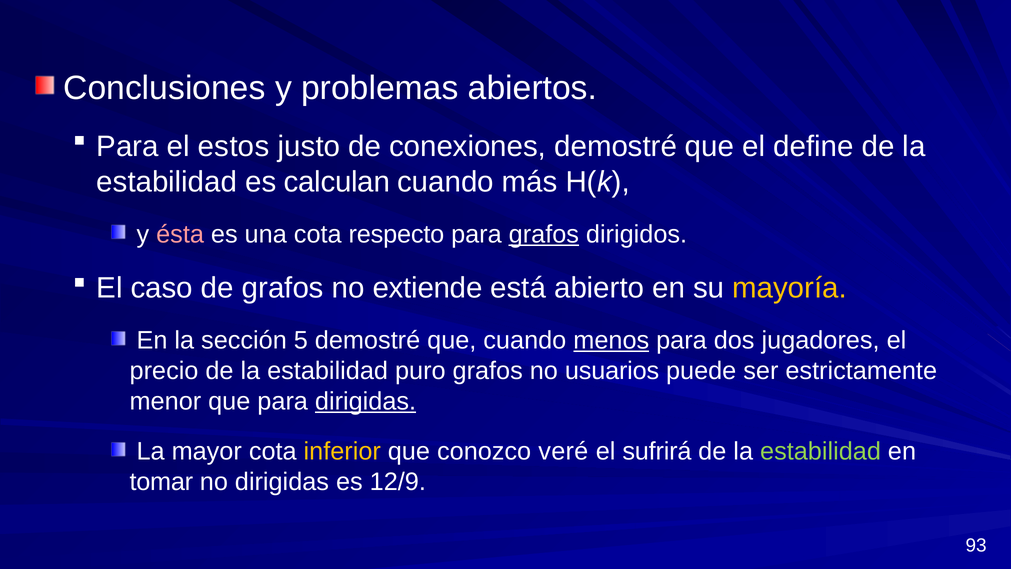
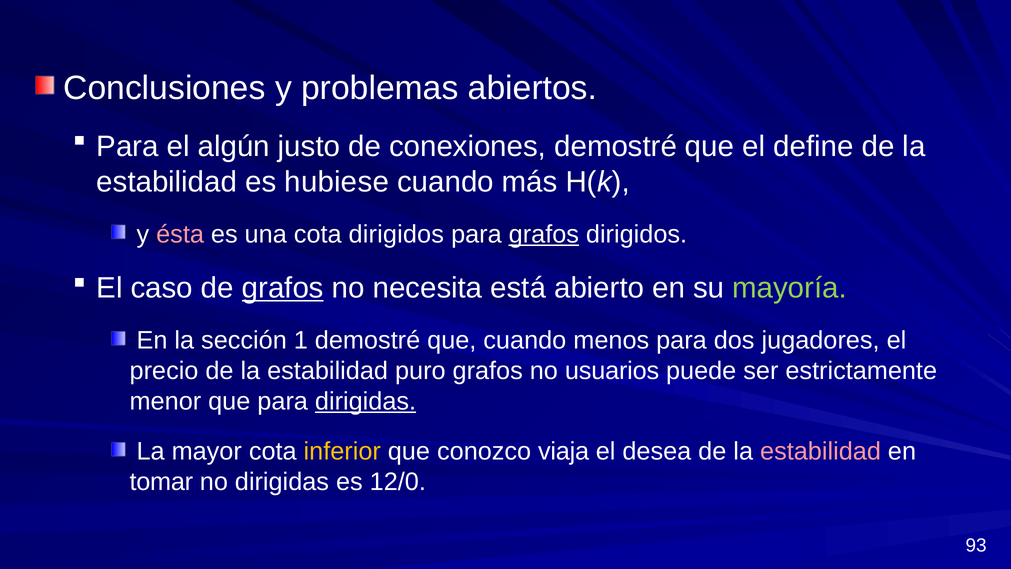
estos: estos -> algún
calculan: calculan -> hubiese
cota respecto: respecto -> dirigidos
grafos at (283, 288) underline: none -> present
extiende: extiende -> necesita
mayoría colour: yellow -> light green
5: 5 -> 1
menos underline: present -> none
veré: veré -> viaja
sufrirá: sufrirá -> desea
estabilidad at (821, 451) colour: light green -> pink
12/9: 12/9 -> 12/0
